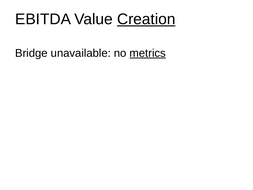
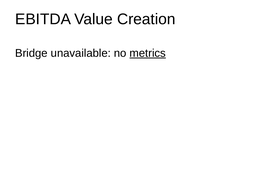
Creation underline: present -> none
